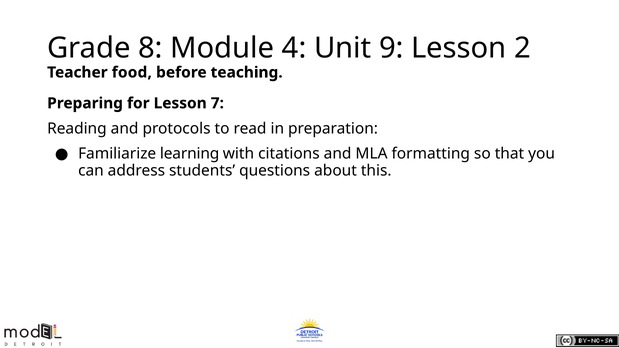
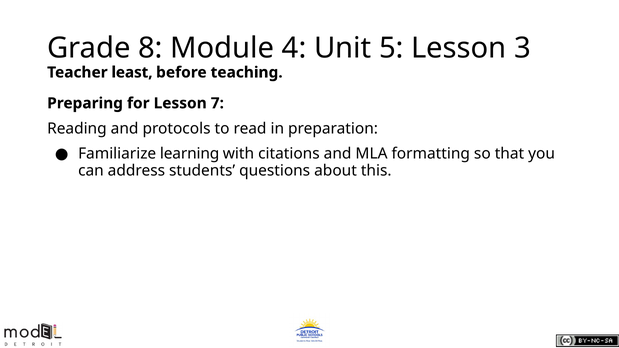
9: 9 -> 5
2: 2 -> 3
food: food -> least
